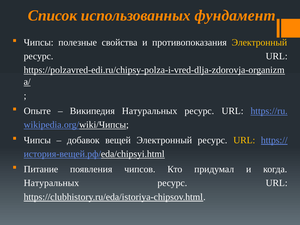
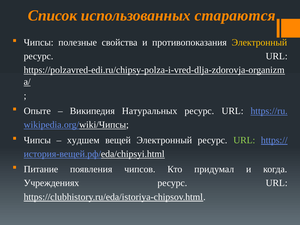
фундамент: фундамент -> стараются
добавок: добавок -> худшем
URL at (244, 140) colour: yellow -> light green
Натуральных at (51, 183): Натуральных -> Учреждениях
